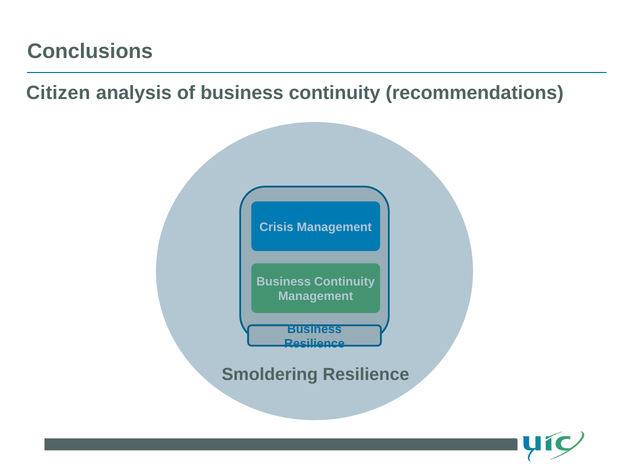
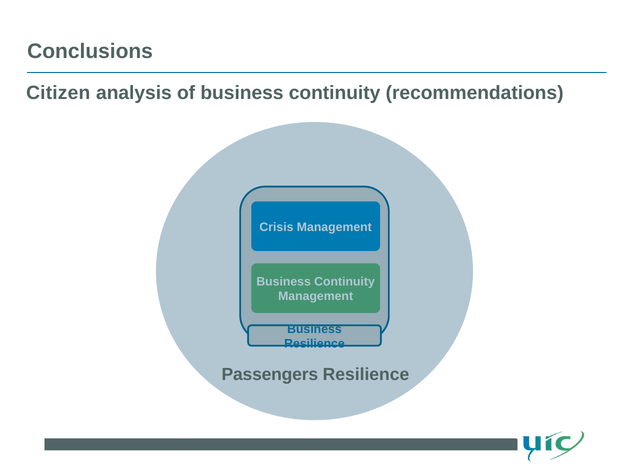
Smoldering: Smoldering -> Passengers
